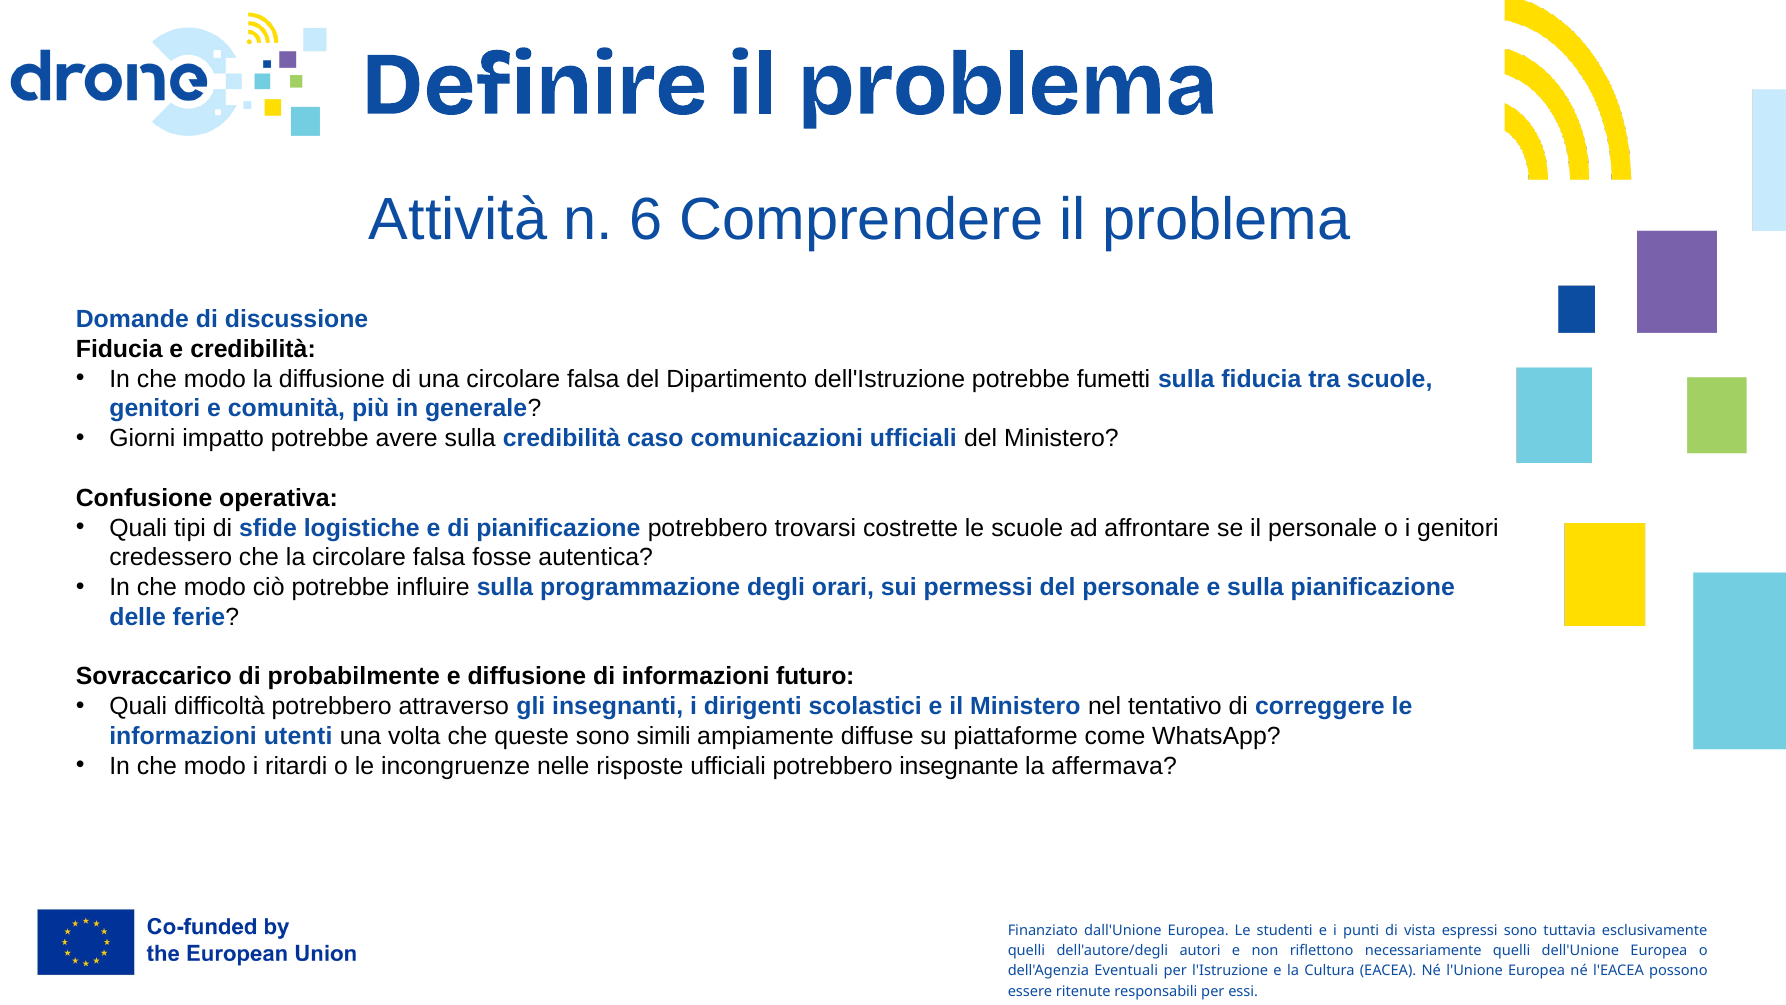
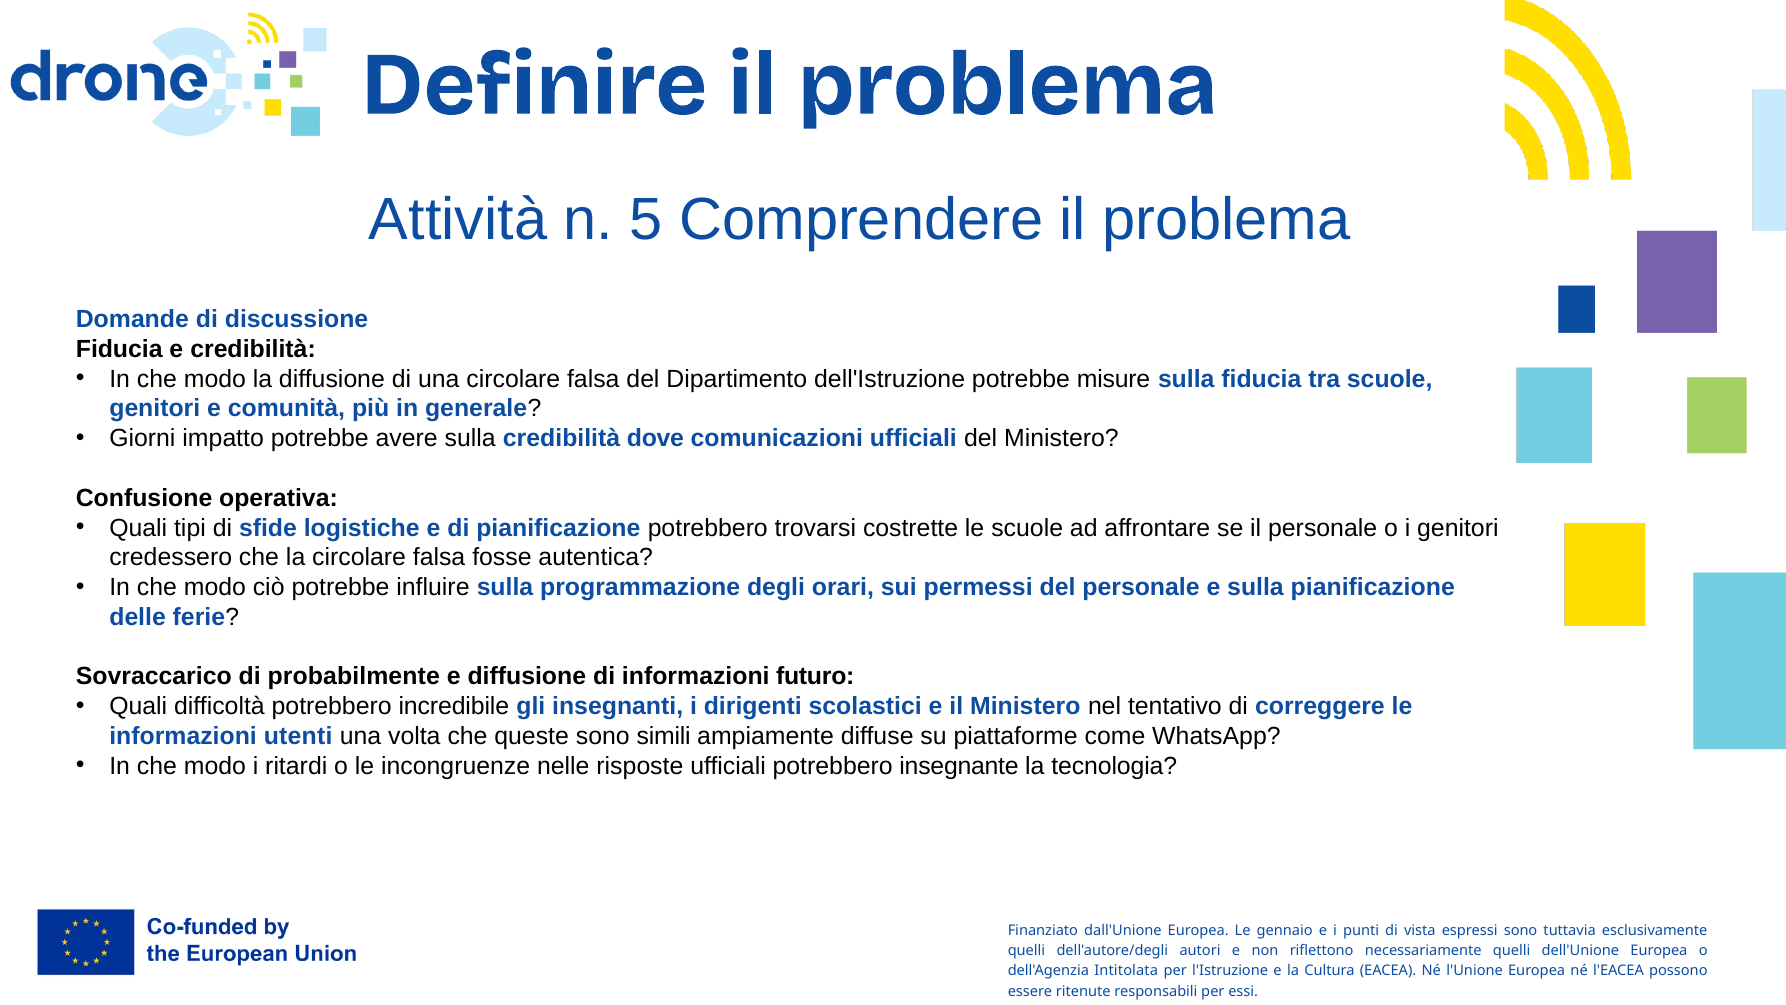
6: 6 -> 5
fumetti: fumetti -> misure
caso: caso -> dove
attraverso: attraverso -> incredibile
affermava: affermava -> tecnologia
studenti: studenti -> gennaio
Eventuali: Eventuali -> Intitolata
